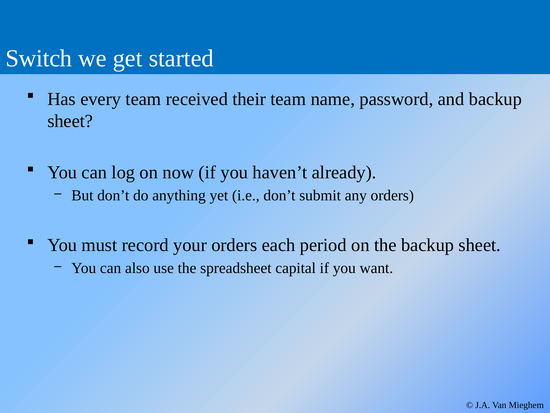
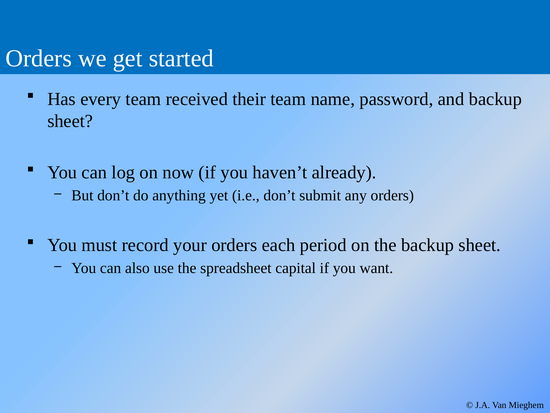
Switch at (39, 58): Switch -> Orders
